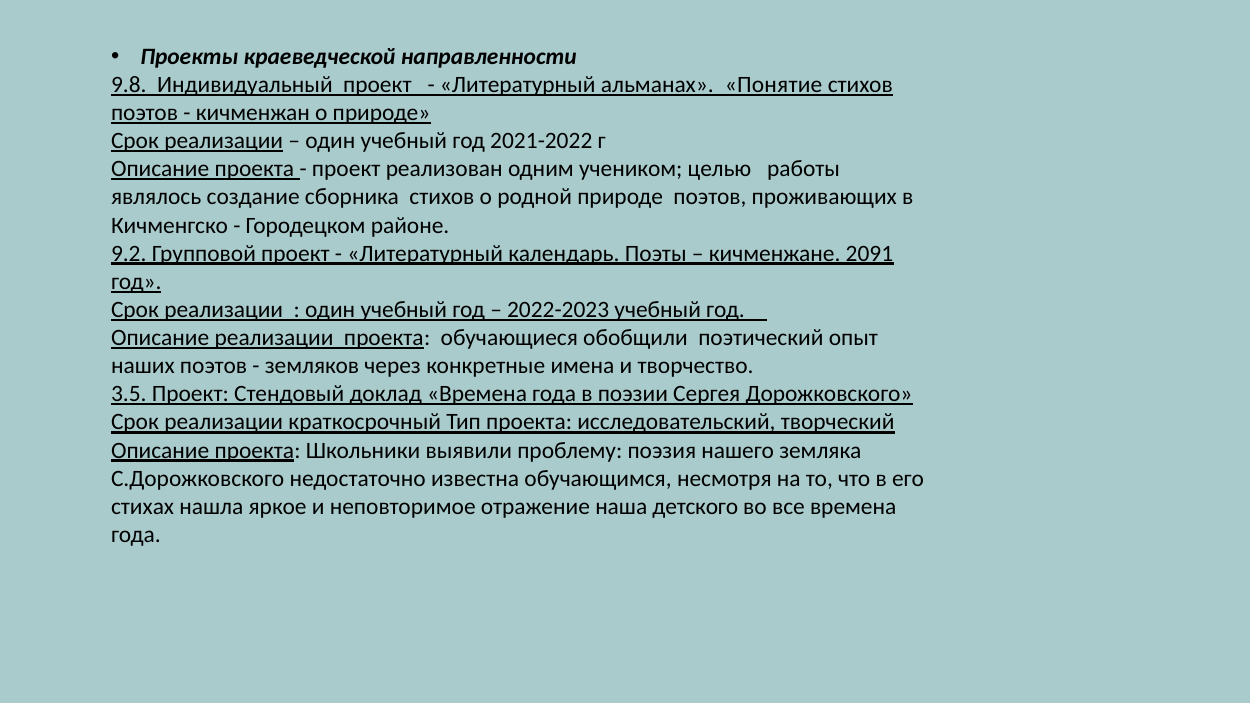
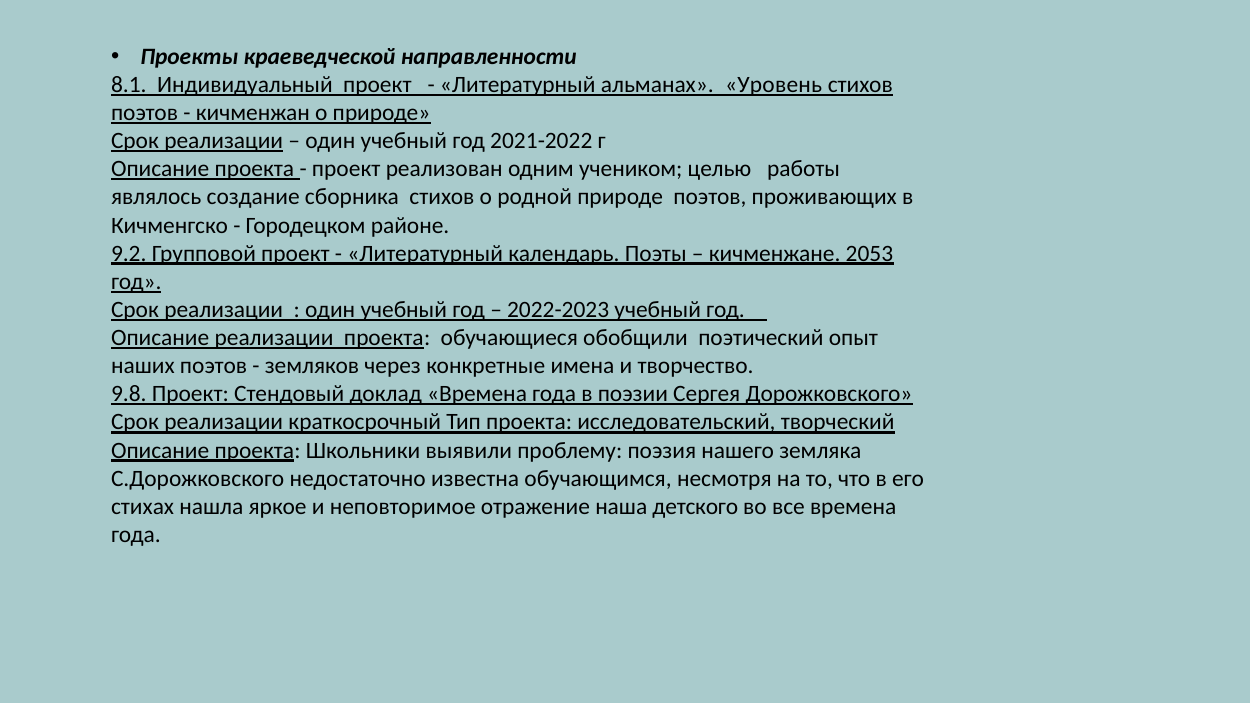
9.8: 9.8 -> 8.1
Понятие: Понятие -> Уровень
2091: 2091 -> 2053
3.5: 3.5 -> 9.8
